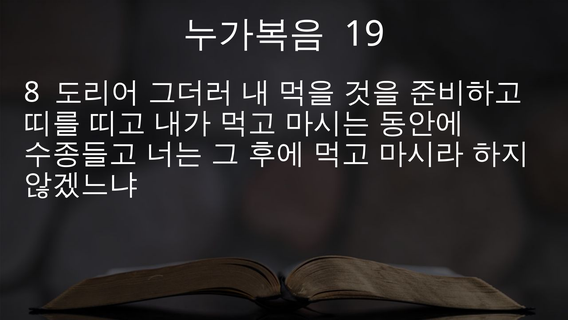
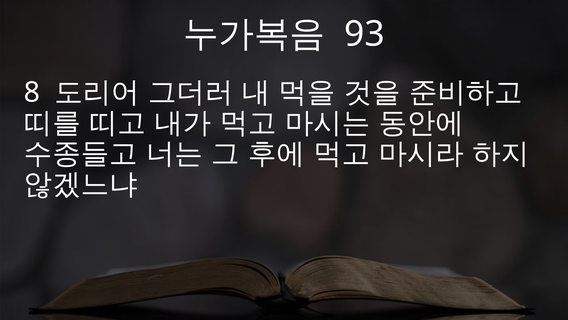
19: 19 -> 93
